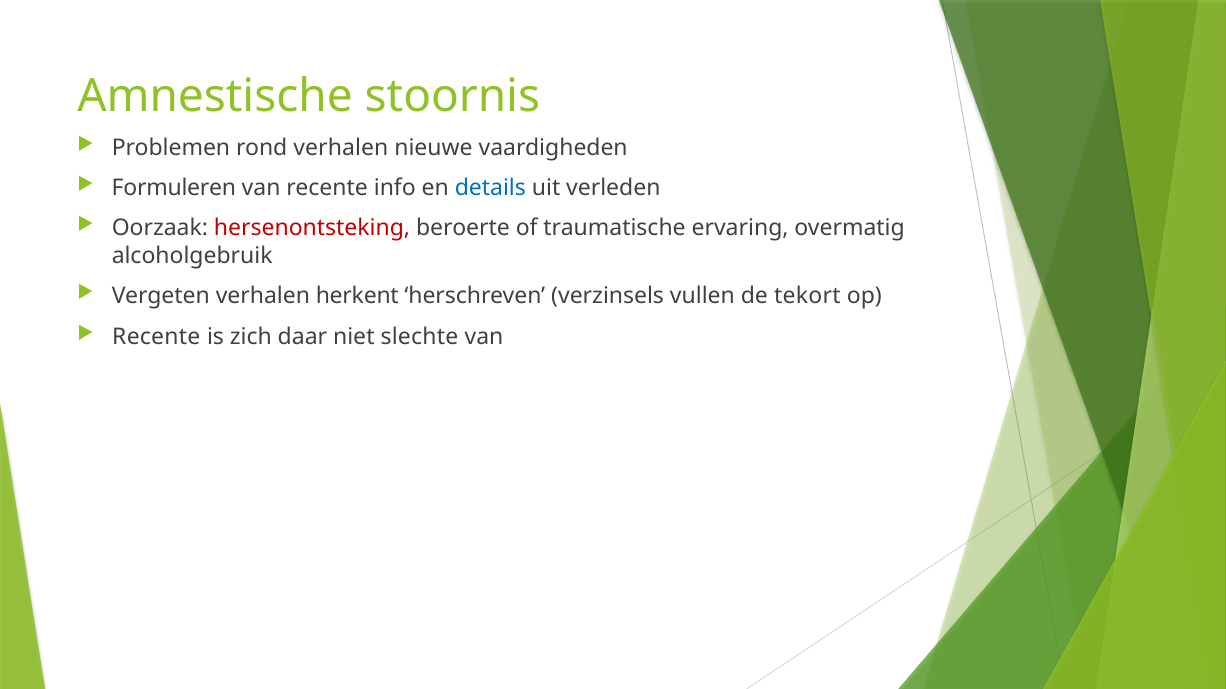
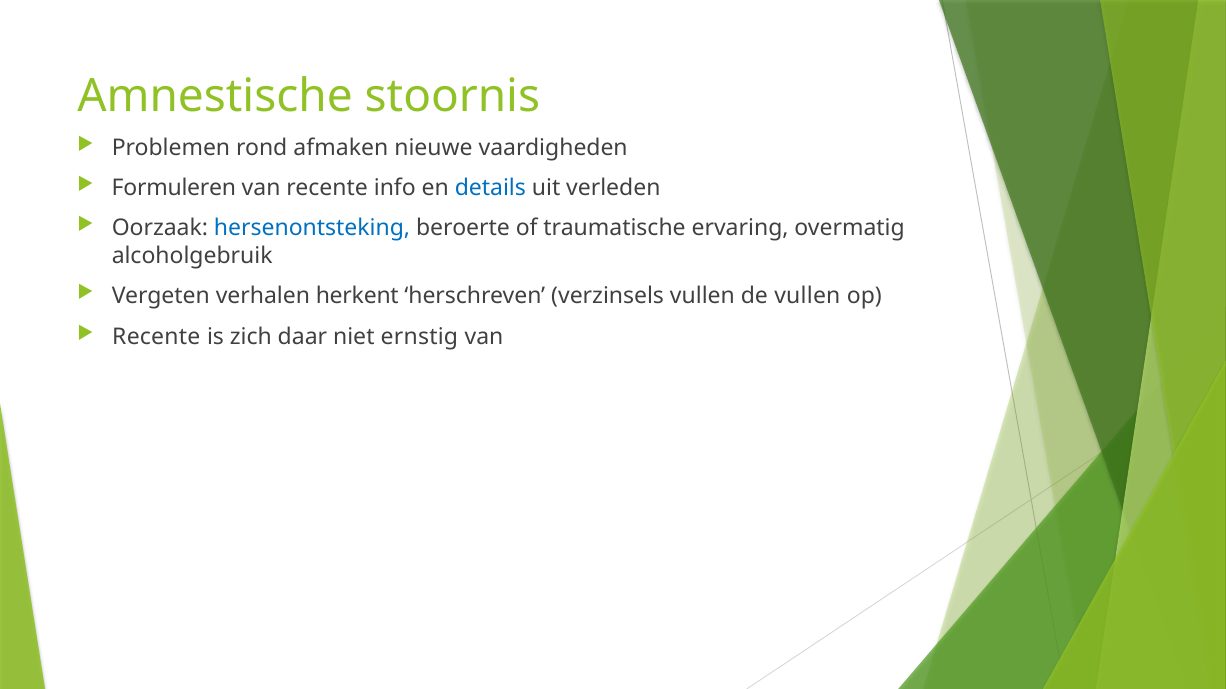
rond verhalen: verhalen -> afmaken
hersenontsteking colour: red -> blue
de tekort: tekort -> vullen
slechte: slechte -> ernstig
